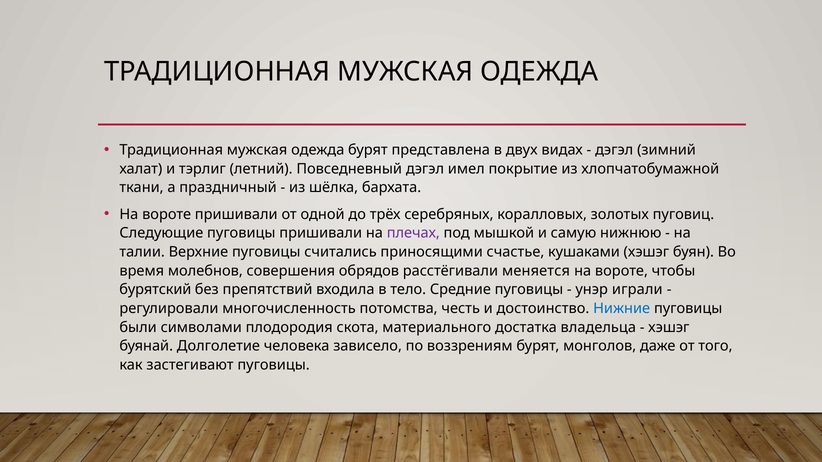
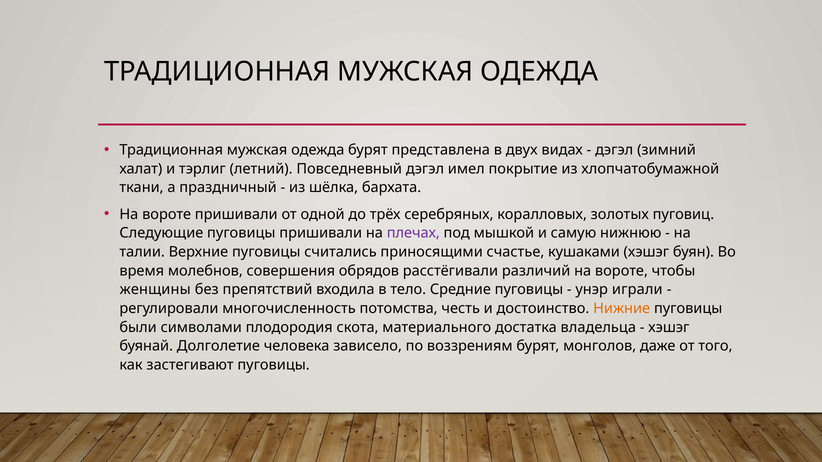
меняется: меняется -> различий
бурятский: бурятский -> женщины
Нижние colour: blue -> orange
